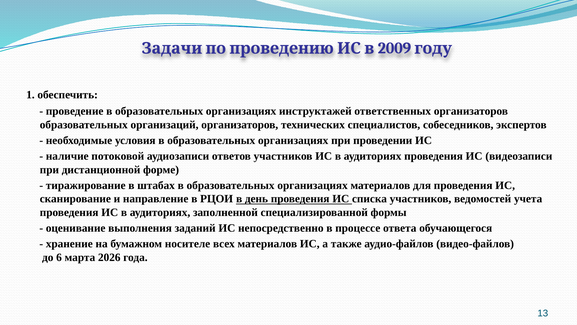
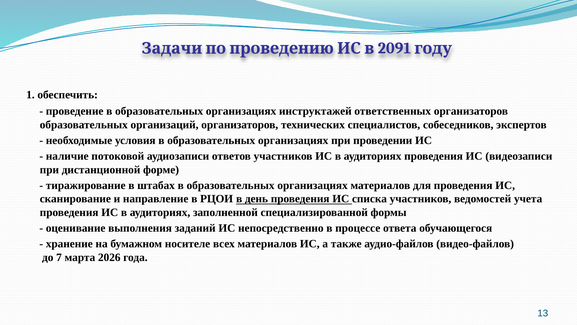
2009: 2009 -> 2091
6: 6 -> 7
